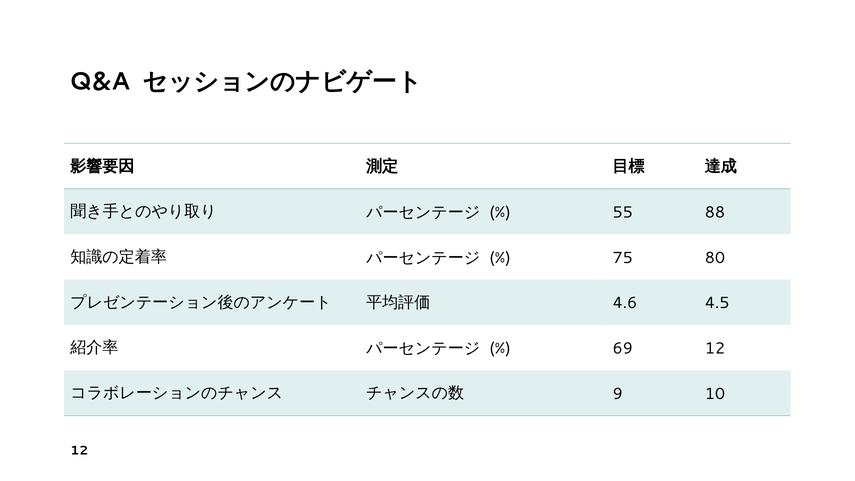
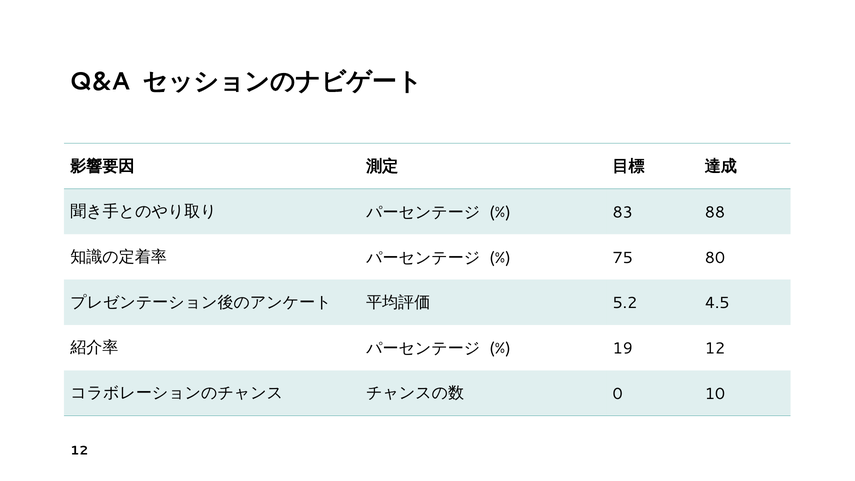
55: 55 -> 83
4.6: 4.6 -> 5.2
69: 69 -> 19
9: 9 -> 0
